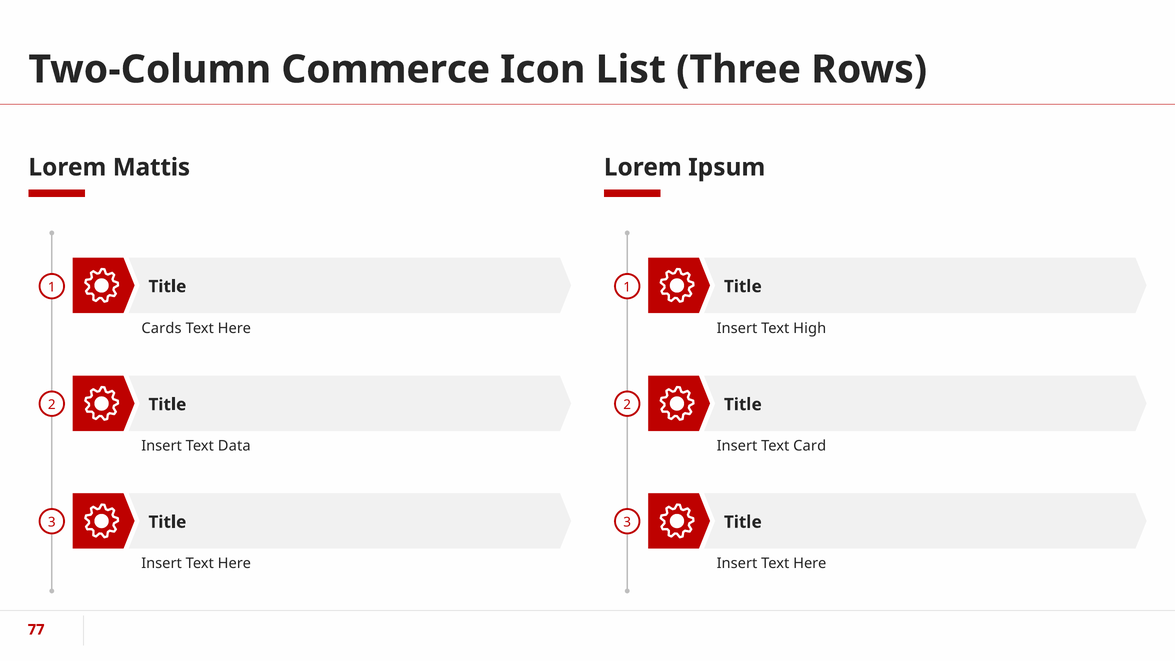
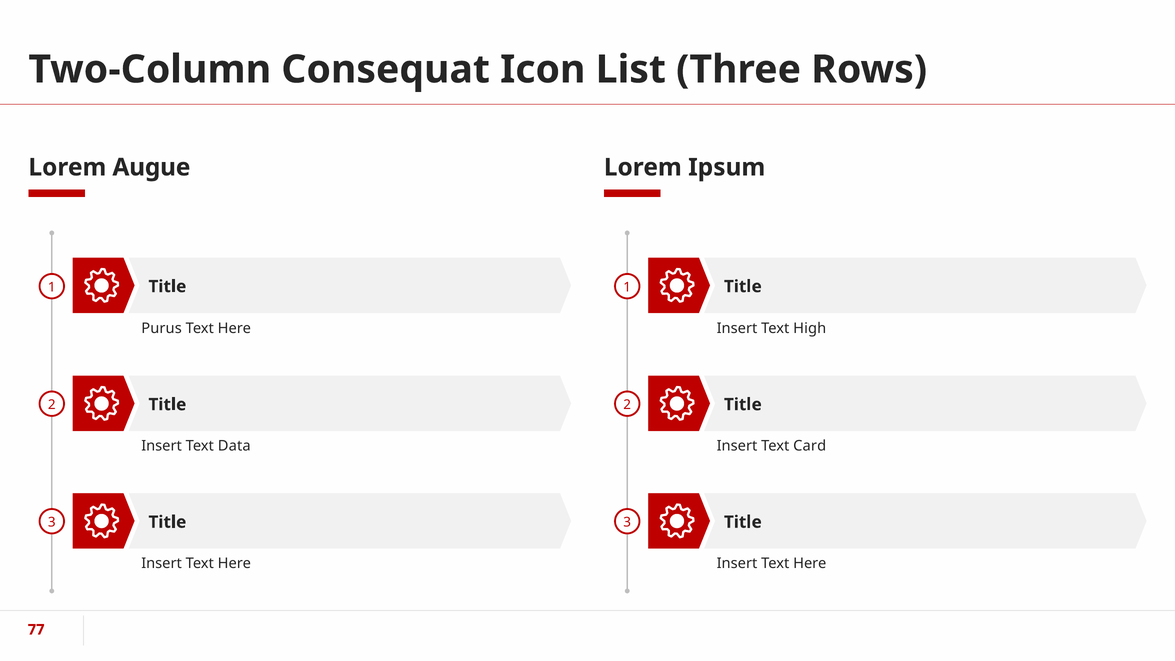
Commerce: Commerce -> Consequat
Mattis: Mattis -> Augue
Cards: Cards -> Purus
